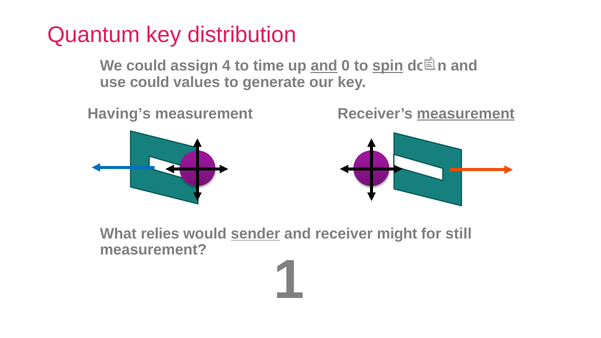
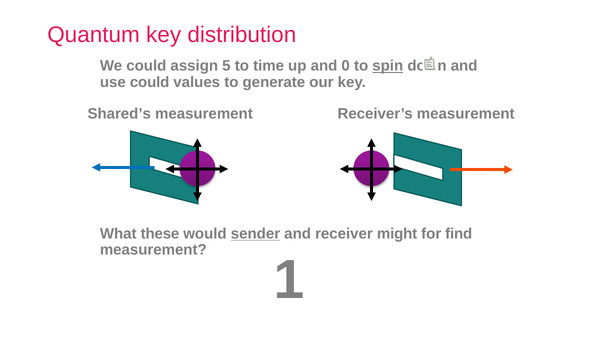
4: 4 -> 5
and at (324, 66) underline: present -> none
Having’s: Having’s -> Shared’s
measurement at (466, 114) underline: present -> none
relies: relies -> these
still: still -> find
